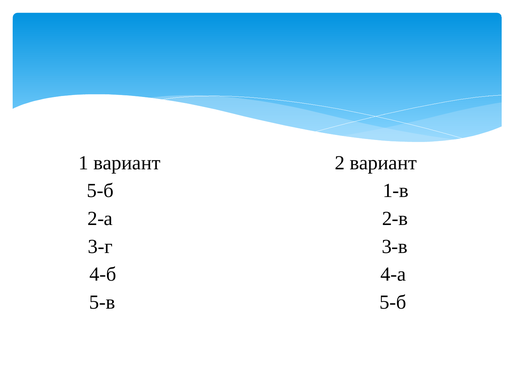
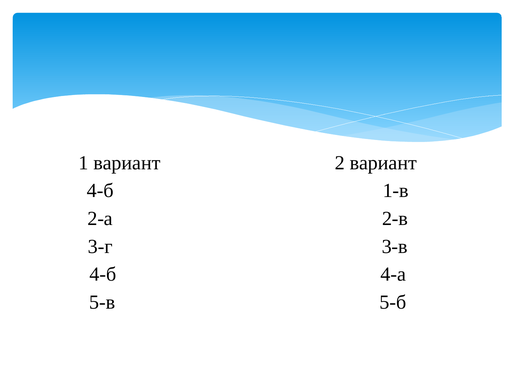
5-б at (100, 191): 5-б -> 4-б
